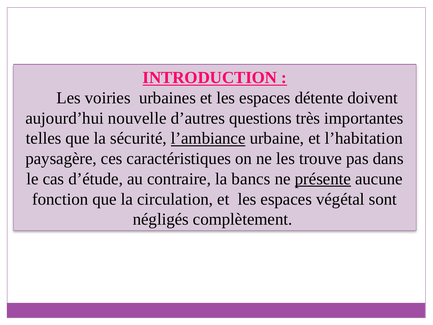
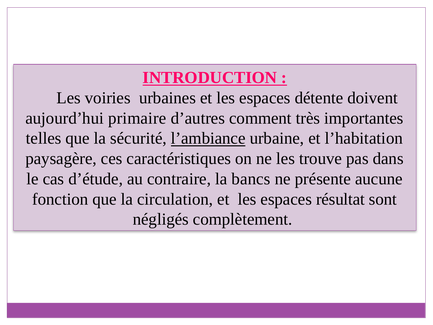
nouvelle: nouvelle -> primaire
questions: questions -> comment
présente underline: present -> none
végétal: végétal -> résultat
